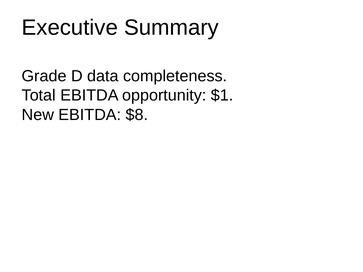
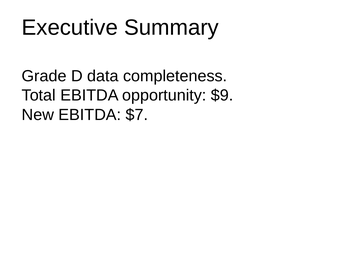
$1: $1 -> $9
$8: $8 -> $7
